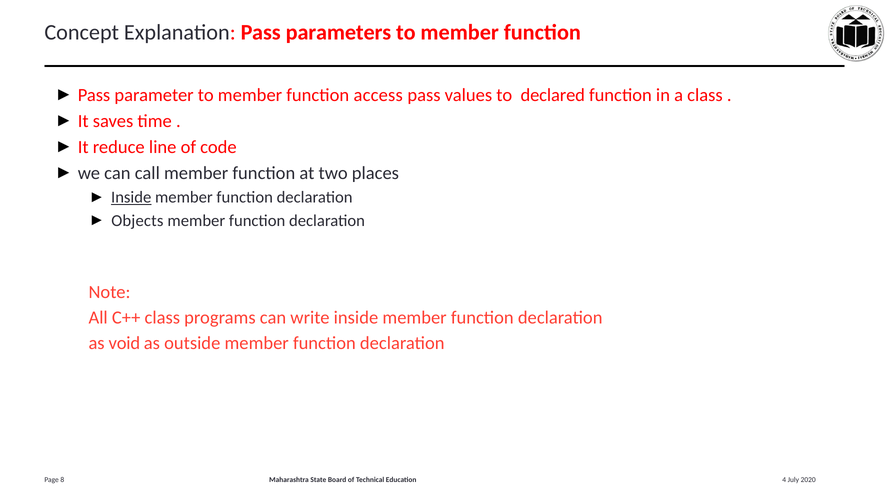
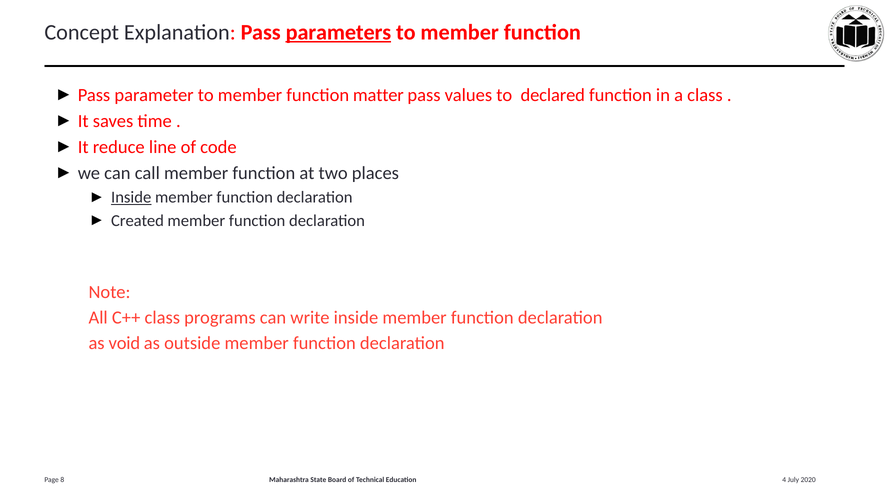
parameters underline: none -> present
access: access -> matter
Objects: Objects -> Created
